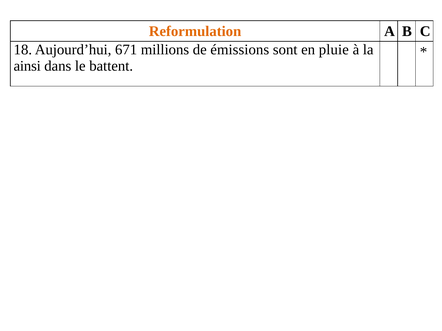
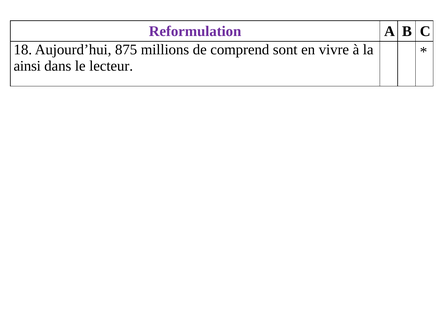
Reformulation colour: orange -> purple
671: 671 -> 875
émissions: émissions -> comprend
pluie: pluie -> vivre
battent: battent -> lecteur
